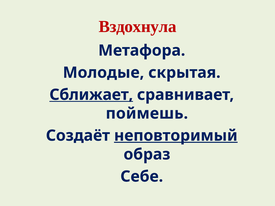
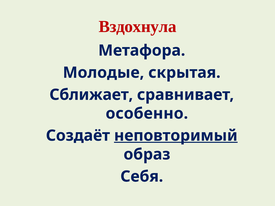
Сближает underline: present -> none
поймешь: поймешь -> особенно
Себе: Себе -> Себя
